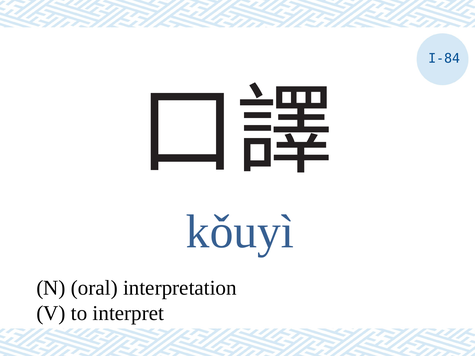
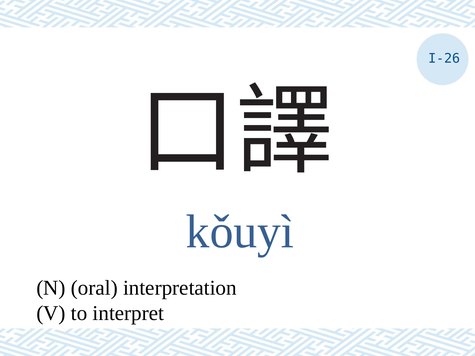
I-84: I-84 -> I-26
